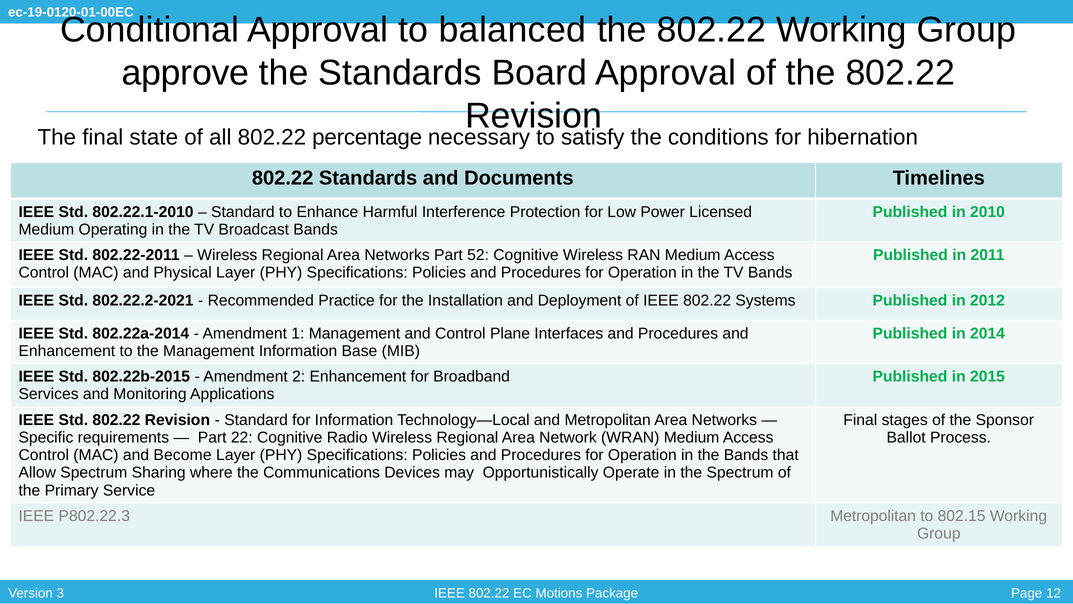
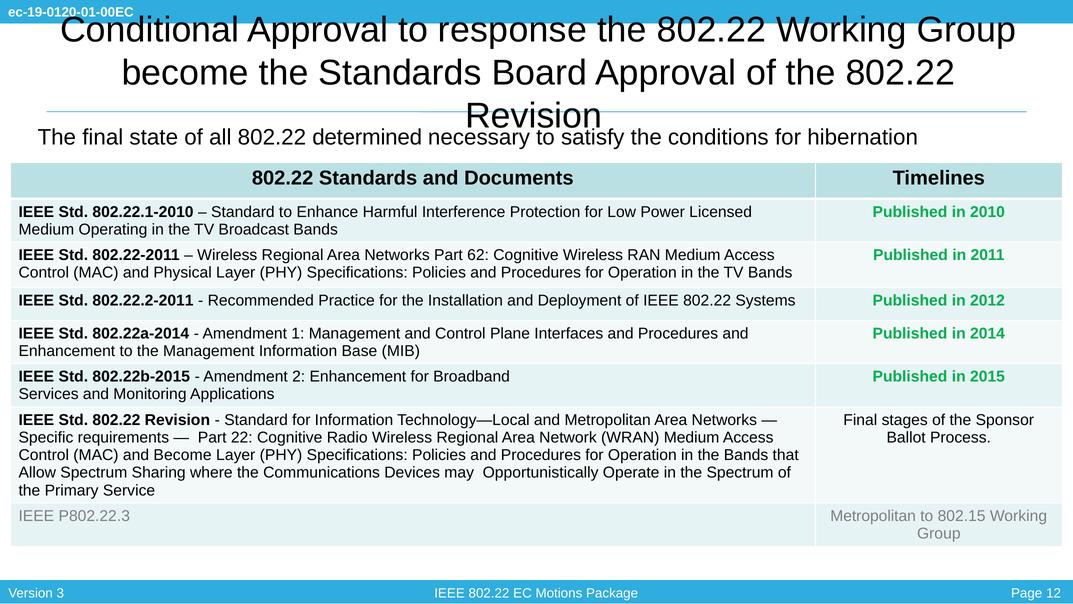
balanced: balanced -> response
approve at (185, 73): approve -> become
percentage: percentage -> determined
52: 52 -> 62
802.22.2-2021: 802.22.2-2021 -> 802.22.2-2011
